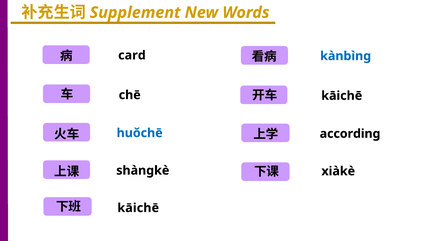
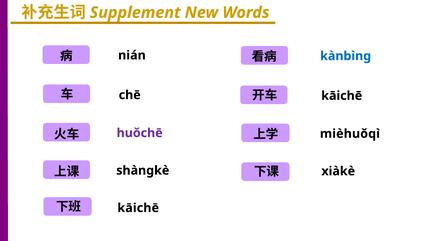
card: card -> nián
huǒchē colour: blue -> purple
according: according -> mièhuǒqì
